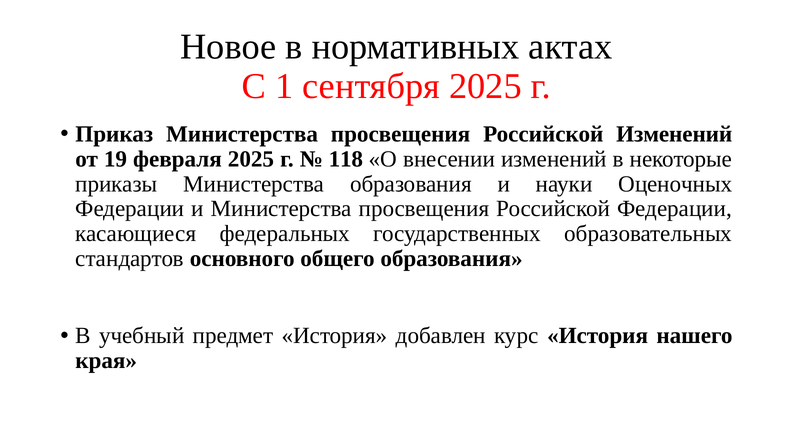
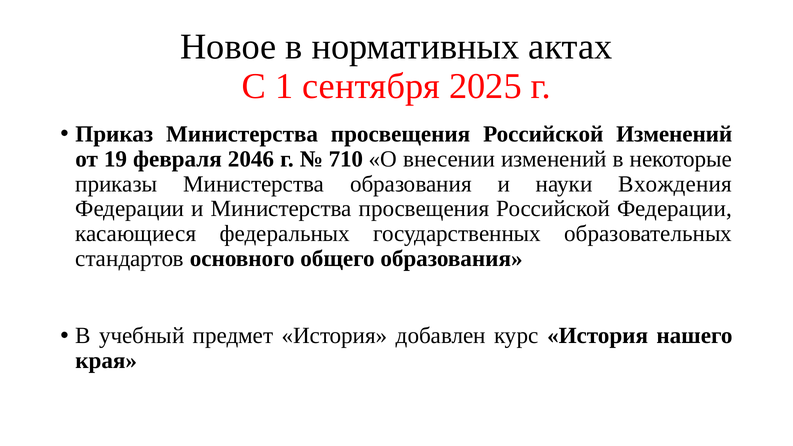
февраля 2025: 2025 -> 2046
118: 118 -> 710
Оценочных: Оценочных -> Вхождения
